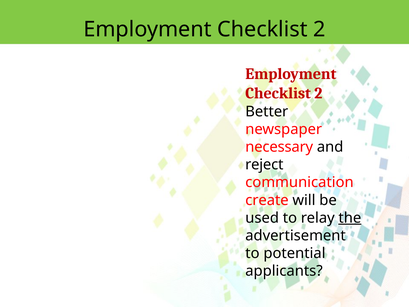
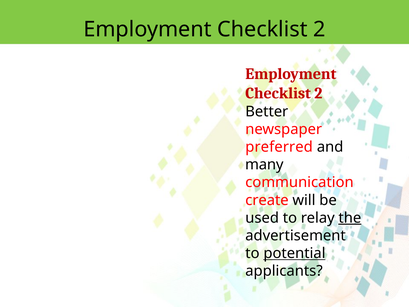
necessary: necessary -> preferred
reject: reject -> many
potential underline: none -> present
